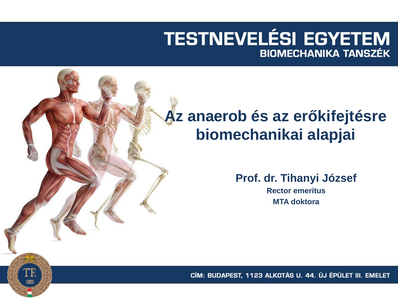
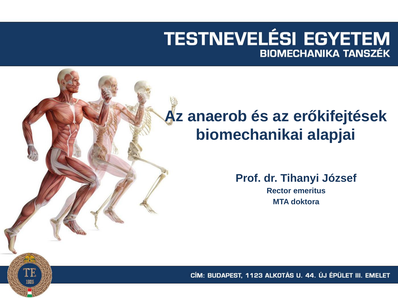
erőkifejtésre: erőkifejtésre -> erőkifejtések
